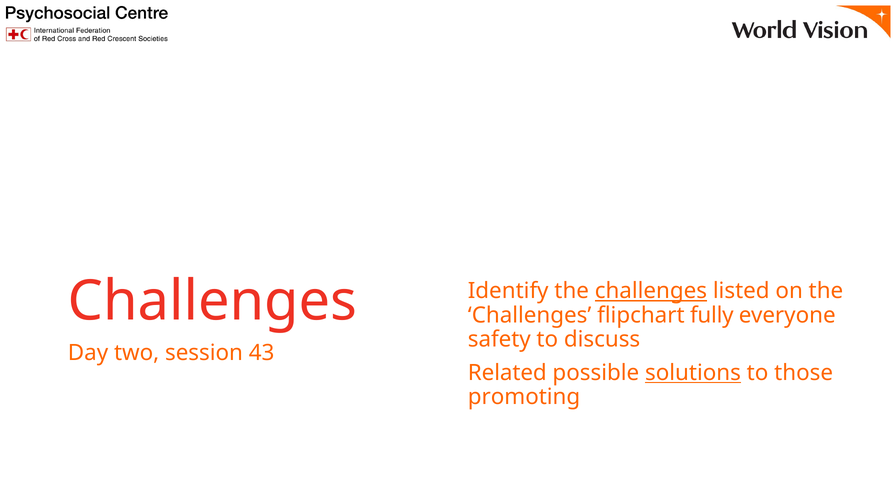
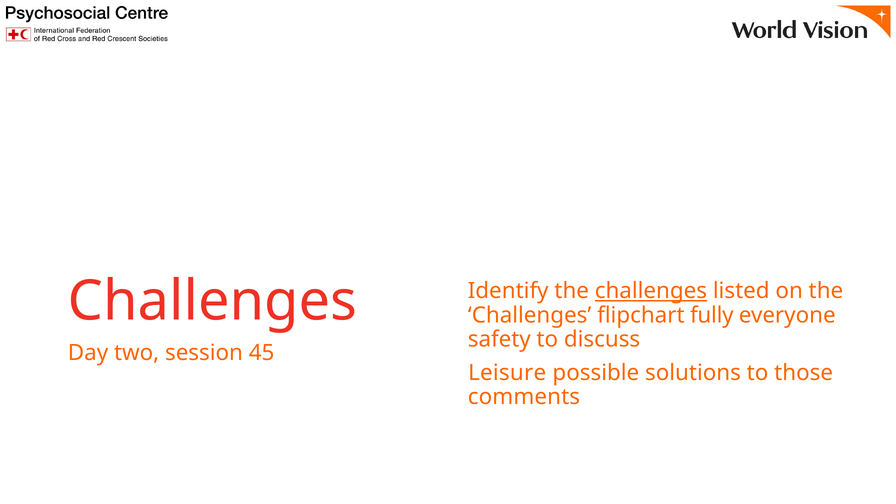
43: 43 -> 45
Related: Related -> Leisure
solutions underline: present -> none
promoting: promoting -> comments
